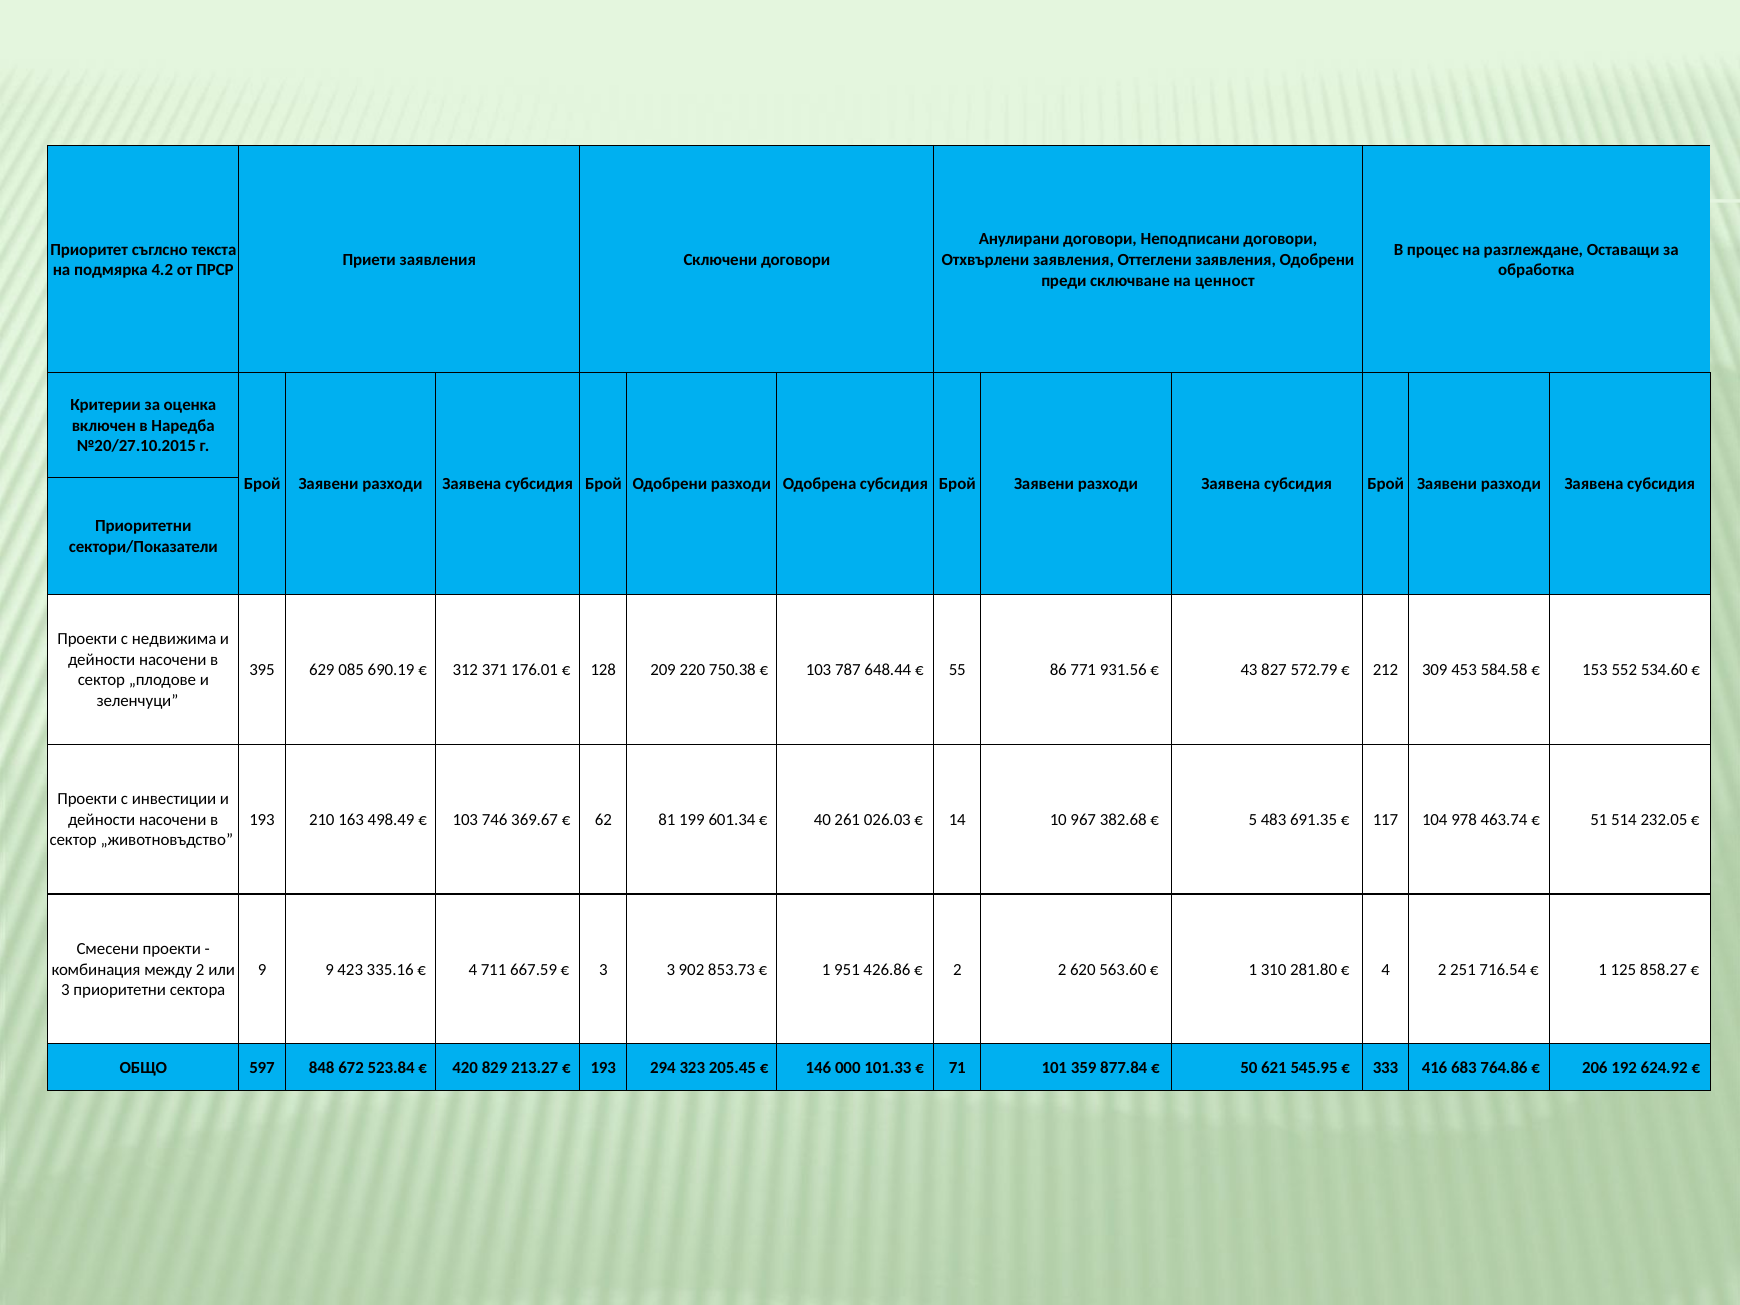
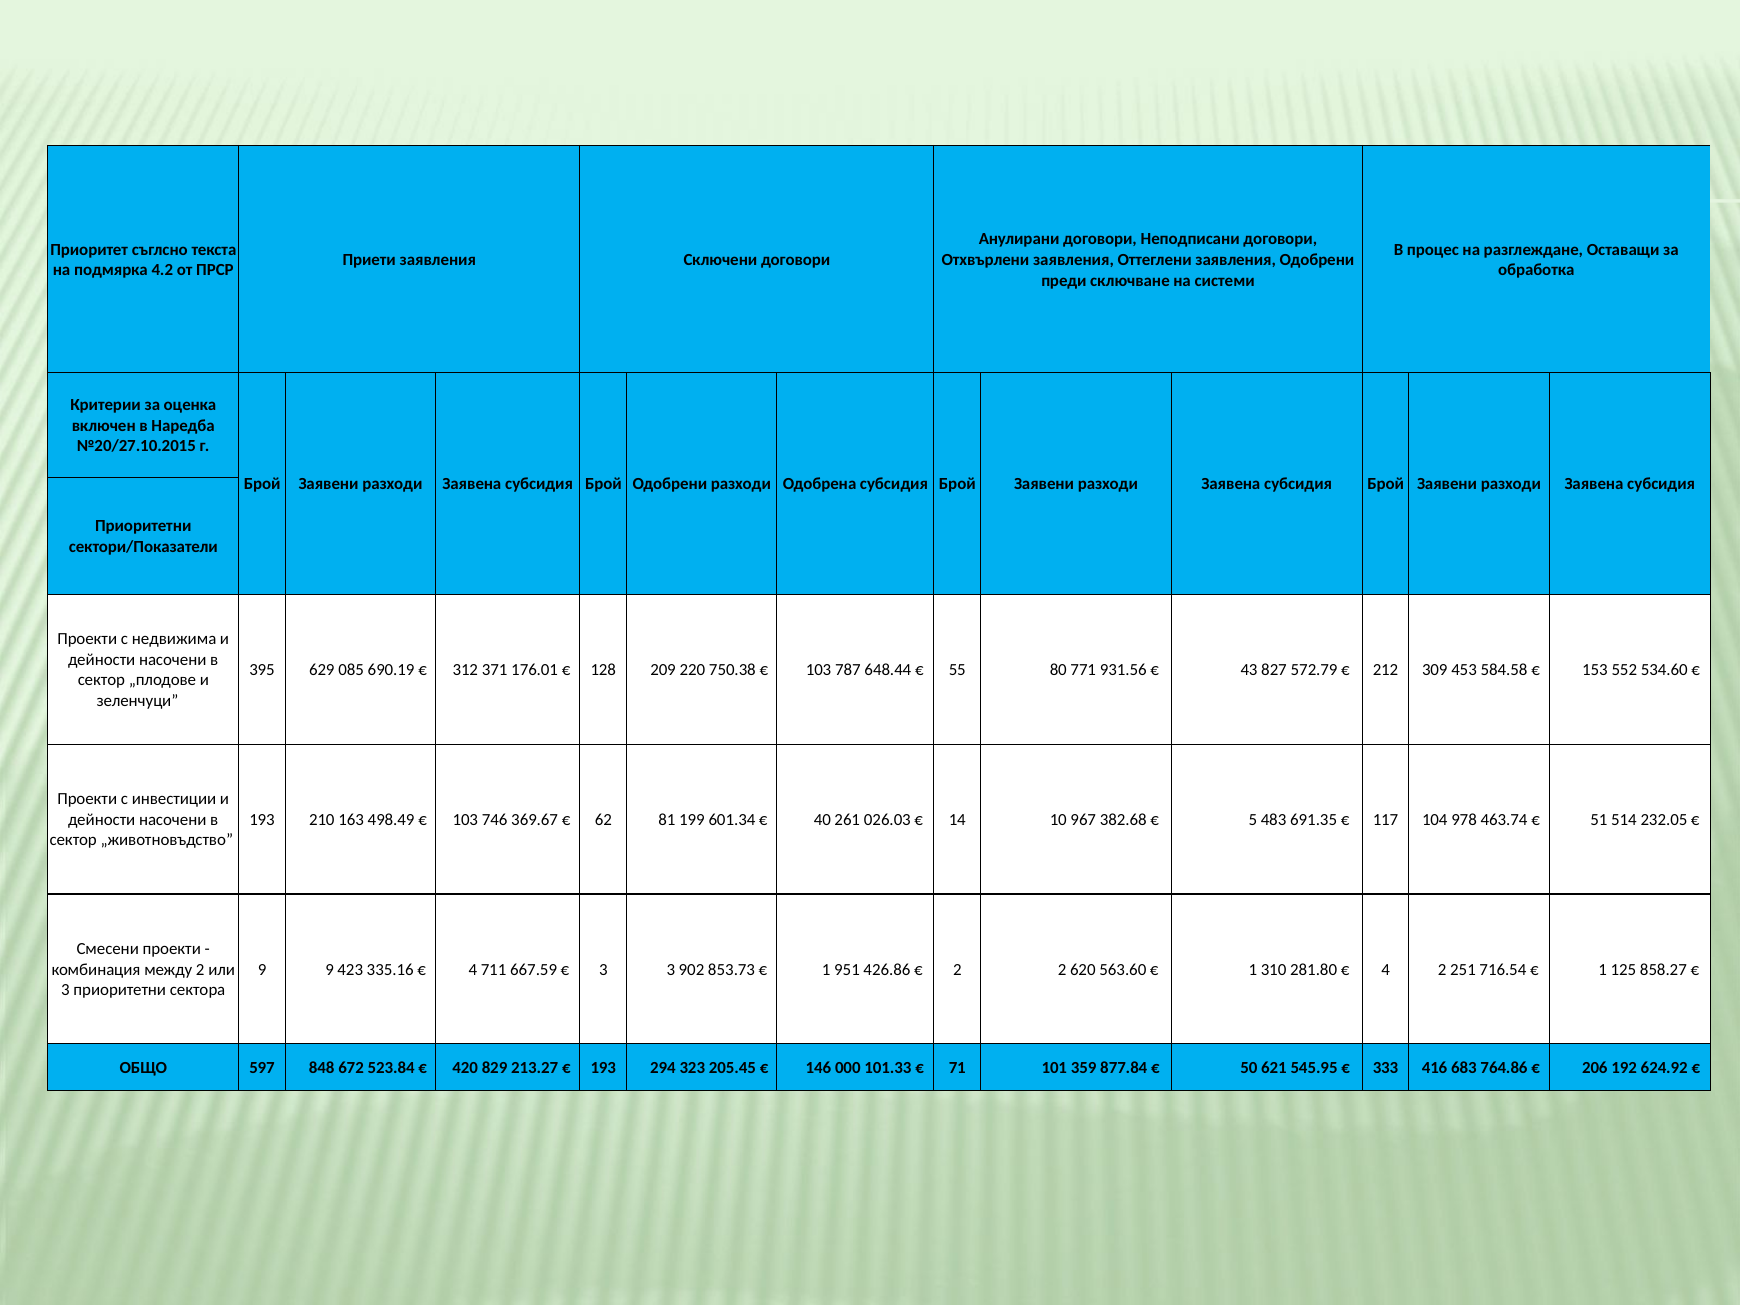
ценност: ценност -> системи
86: 86 -> 80
